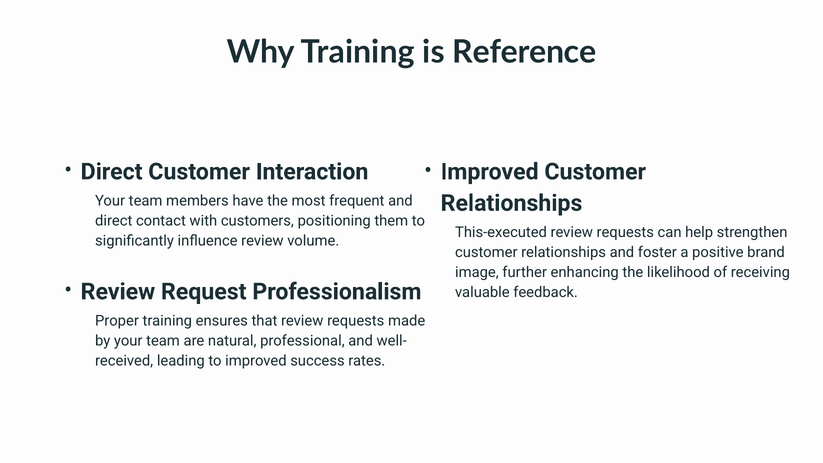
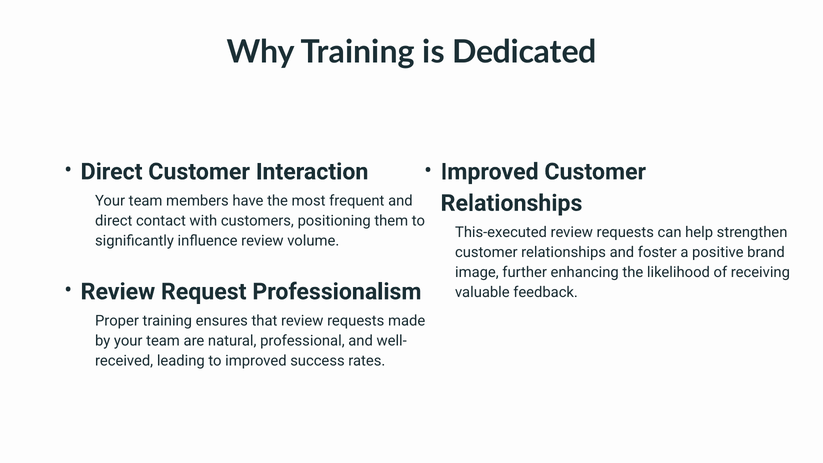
Reference: Reference -> Dedicated
